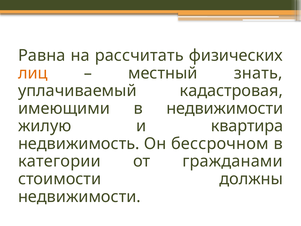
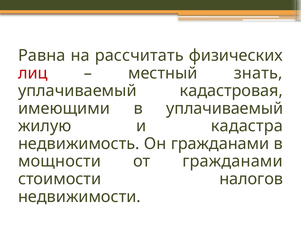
лиц colour: orange -> red
в недвижимости: недвижимости -> уплачиваемый
квартира: квартира -> кадастра
Он бессрочном: бессрочном -> гражданами
категории: категории -> мощности
должны: должны -> налогов
